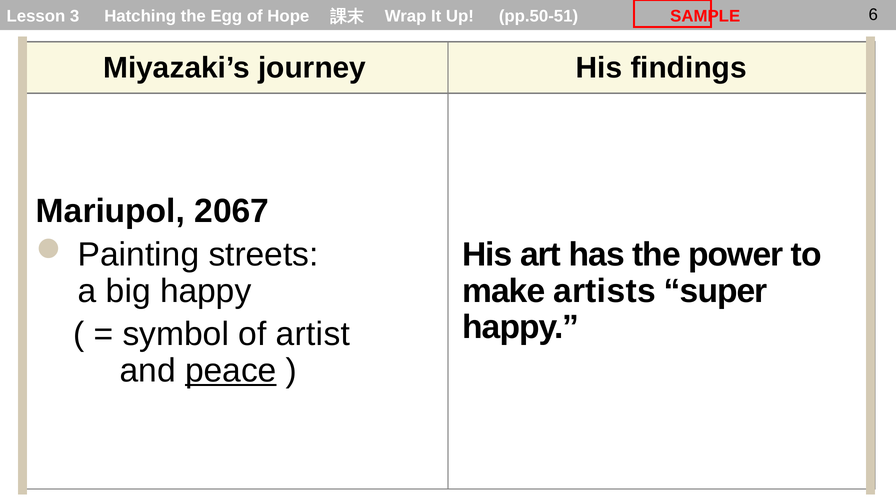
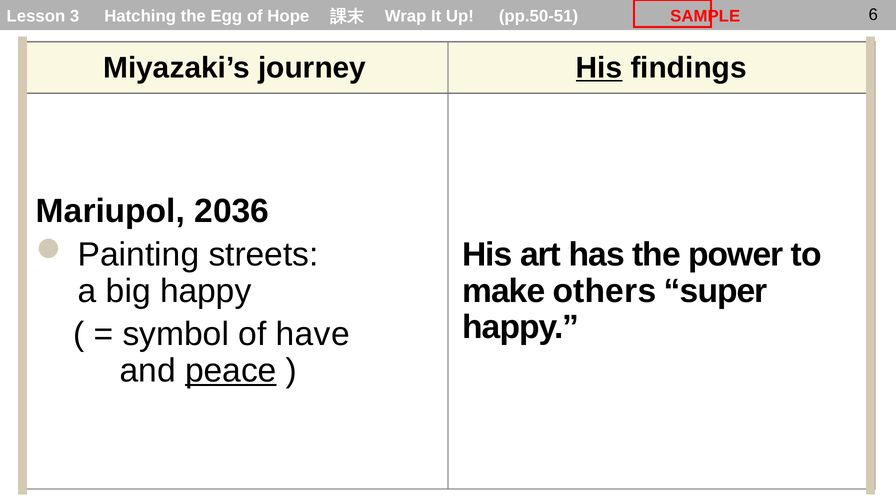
His at (599, 68) underline: none -> present
2067: 2067 -> 2036
artists: artists -> others
artist: artist -> have
